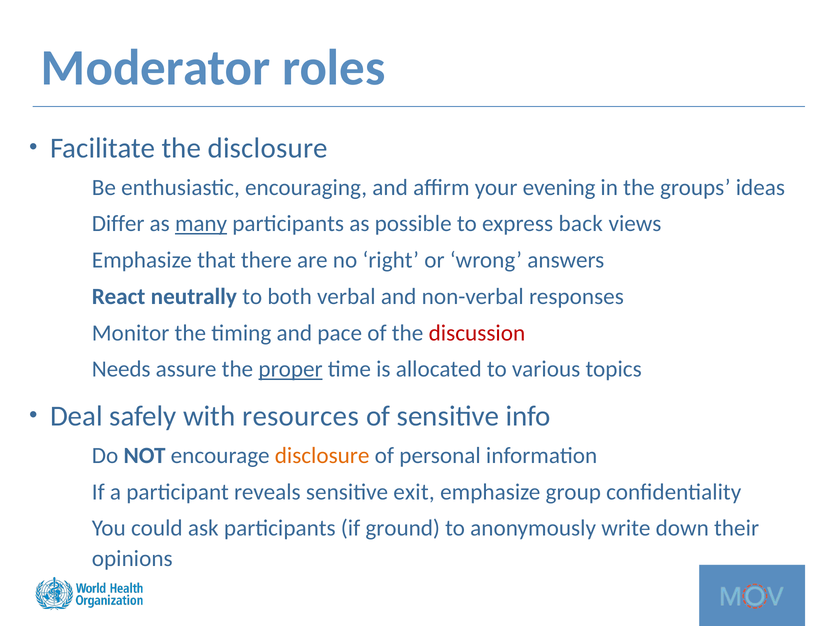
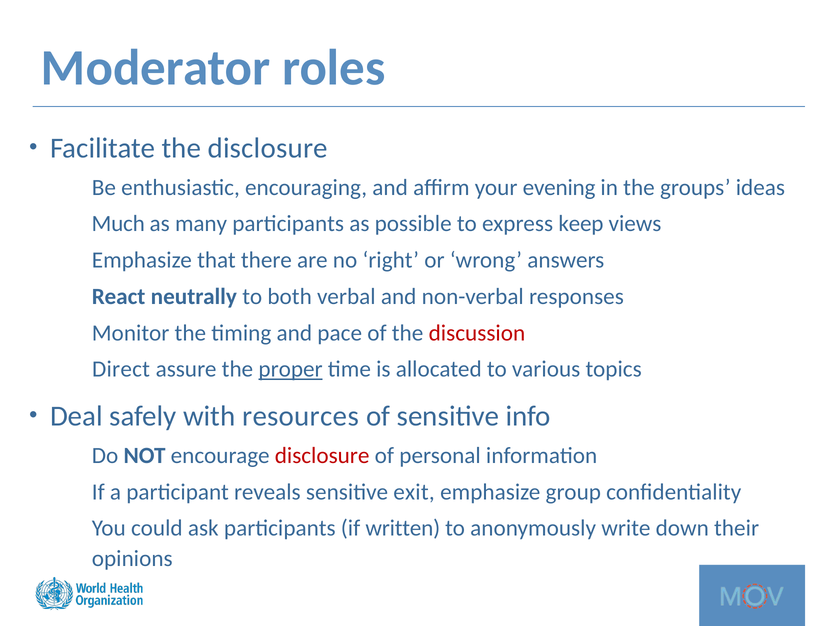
Differ: Differ -> Much
many underline: present -> none
back: back -> keep
Needs: Needs -> Direct
disclosure at (322, 456) colour: orange -> red
ground: ground -> written
